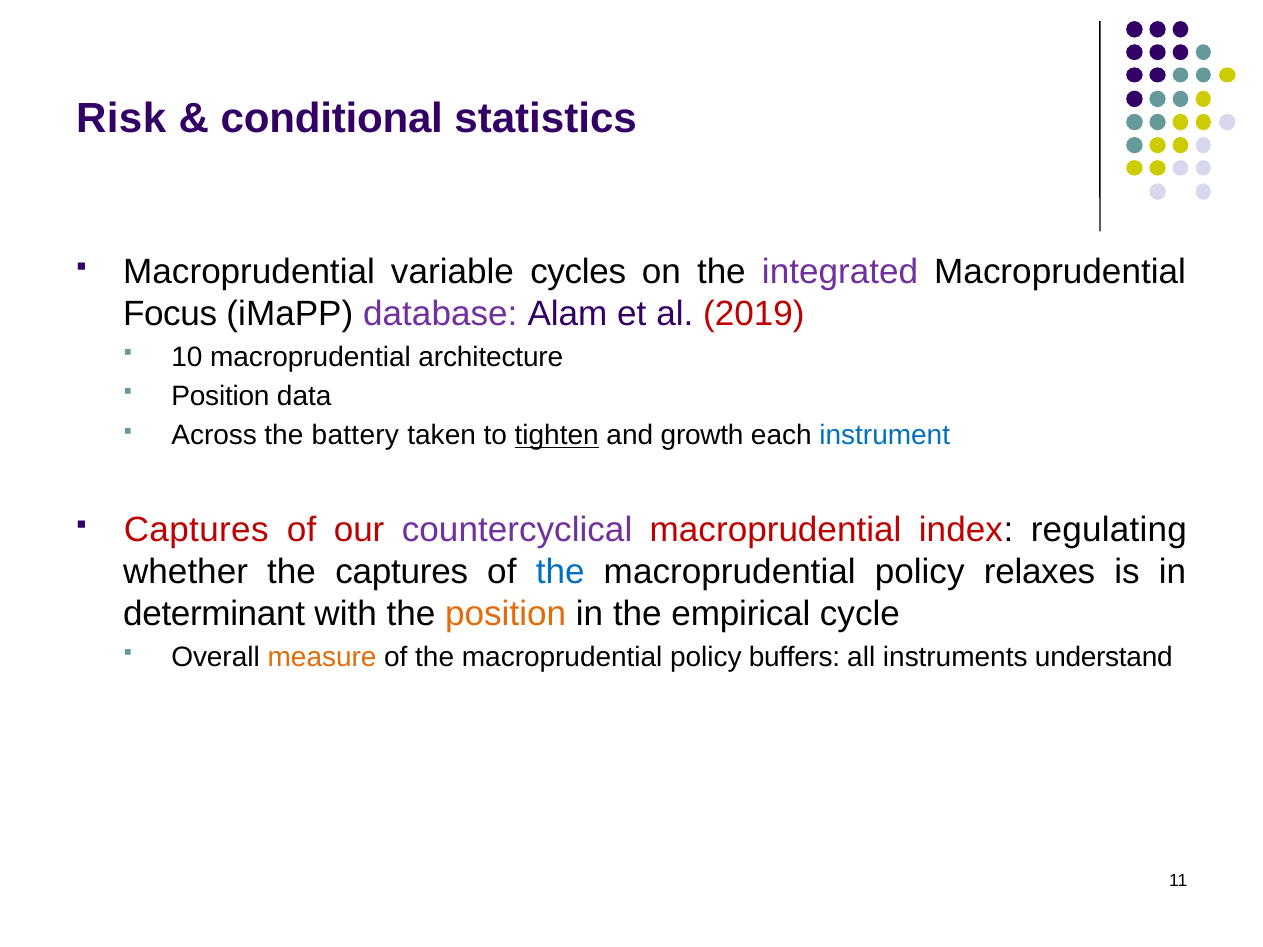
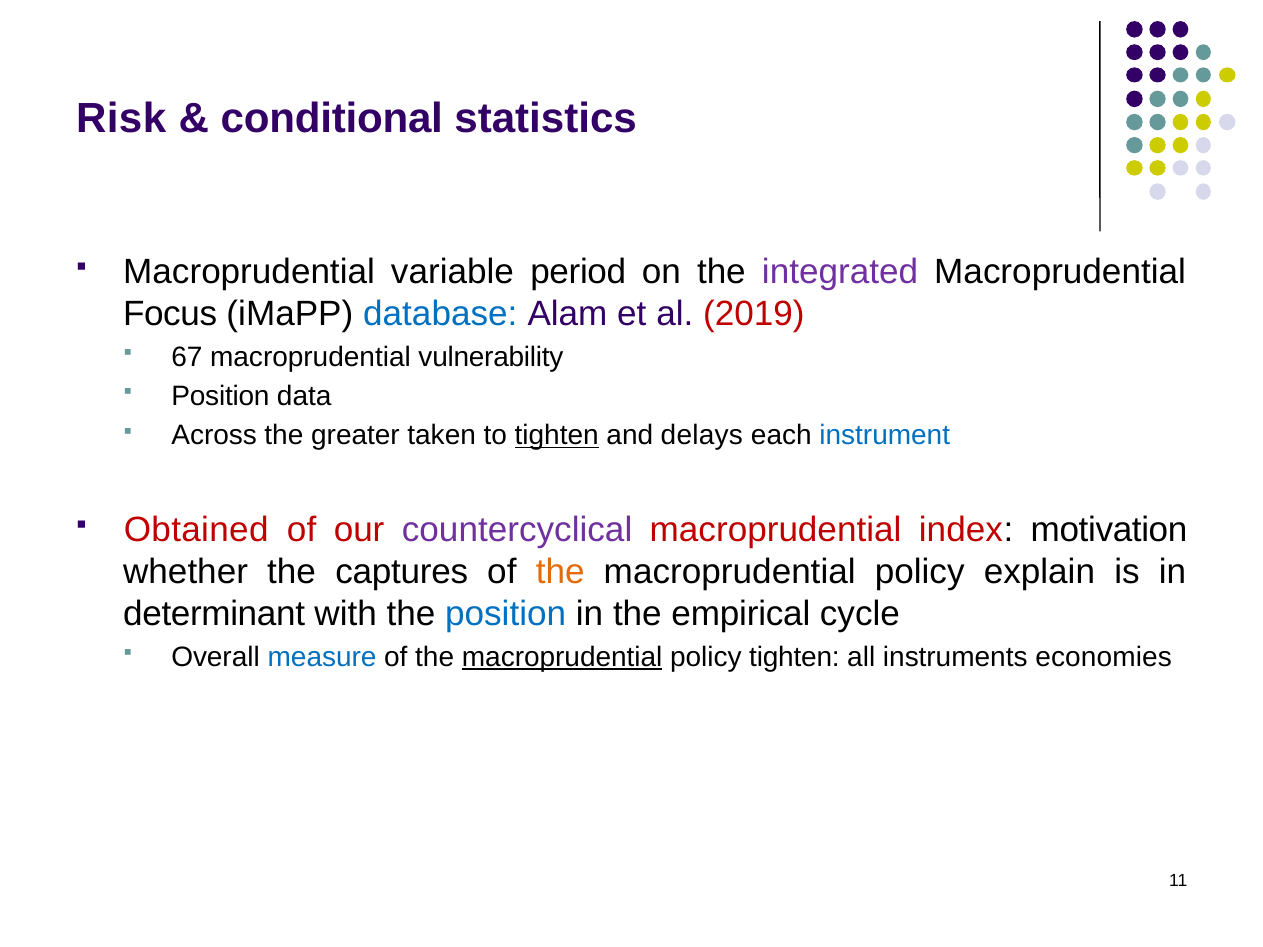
cycles: cycles -> period
database colour: purple -> blue
10: 10 -> 67
architecture: architecture -> vulnerability
battery: battery -> greater
growth: growth -> delays
Captures at (196, 530): Captures -> Obtained
regulating: regulating -> motivation
the at (560, 572) colour: blue -> orange
relaxes: relaxes -> explain
position at (506, 614) colour: orange -> blue
measure colour: orange -> blue
macroprudential at (562, 657) underline: none -> present
policy buffers: buffers -> tighten
understand: understand -> economies
